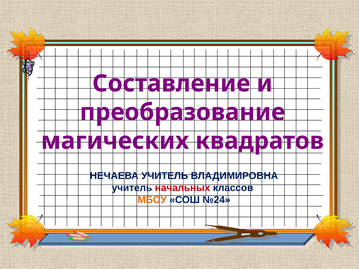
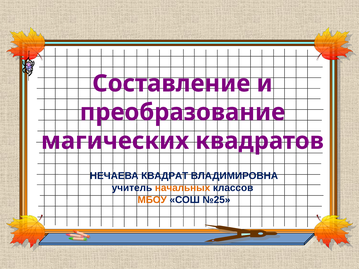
НЕЧАЕВА УЧИТЕЛЬ: УЧИТЕЛЬ -> КВАДРАТ
начальных colour: red -> orange
№24: №24 -> №25
